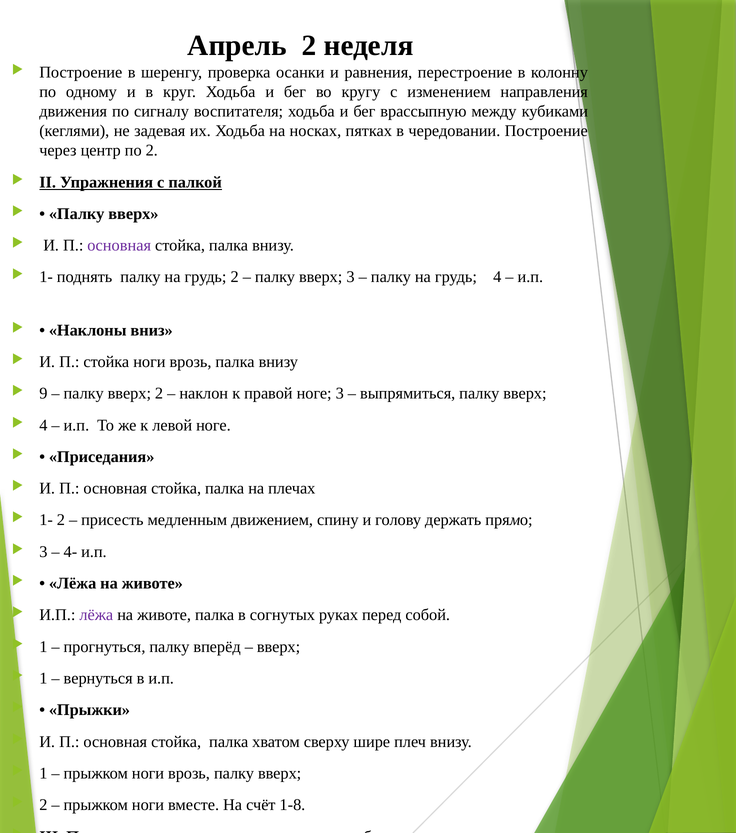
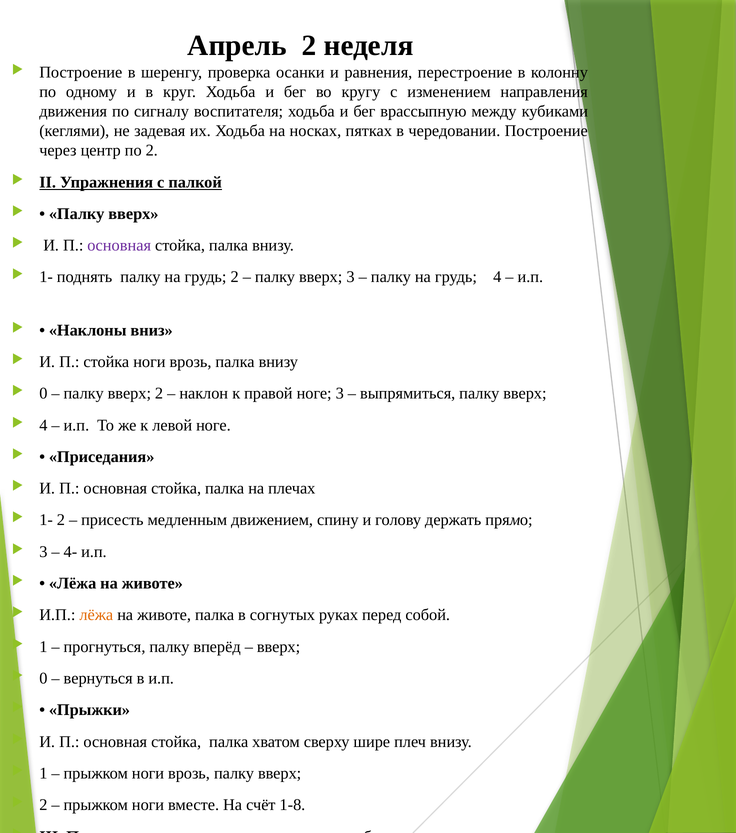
9 at (43, 394): 9 -> 0
лёжа at (96, 615) colour: purple -> orange
1 at (43, 678): 1 -> 0
